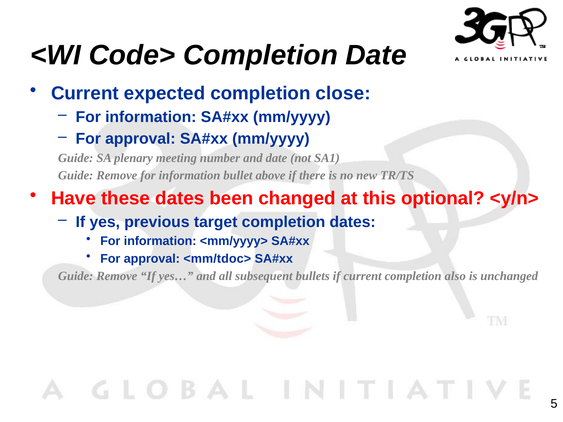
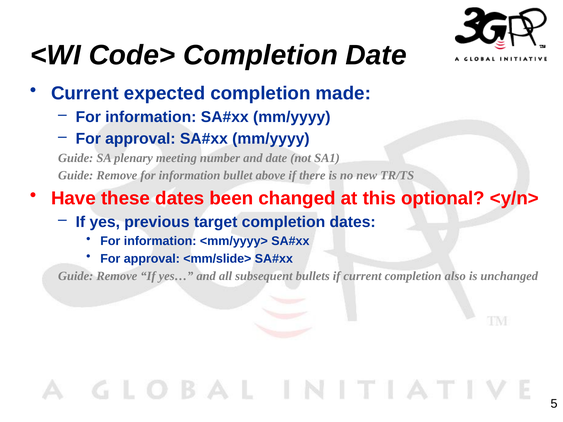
close: close -> made
<mm/tdoc>: <mm/tdoc> -> <mm/slide>
